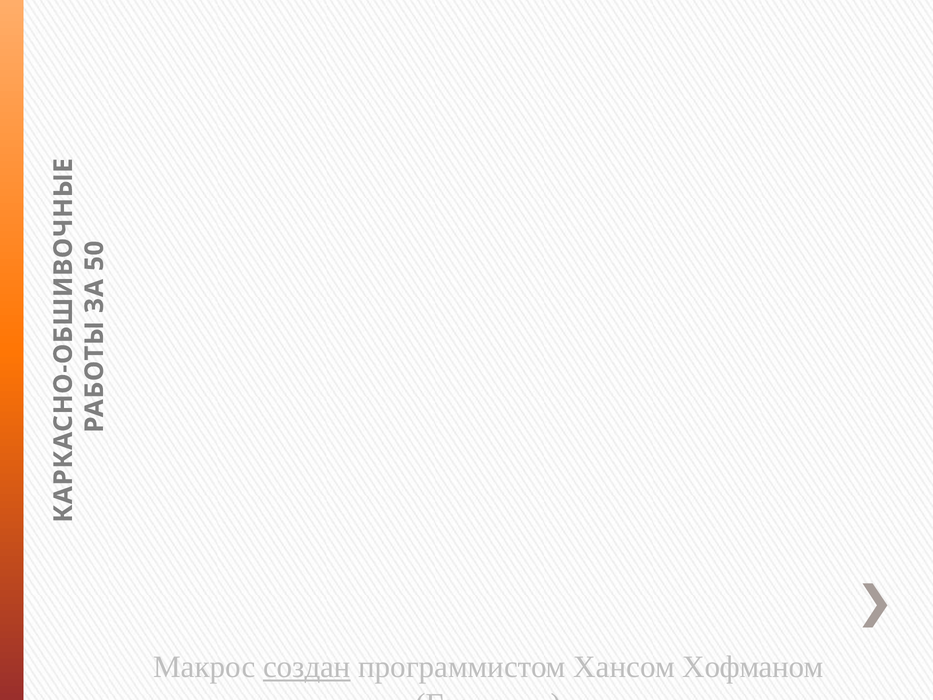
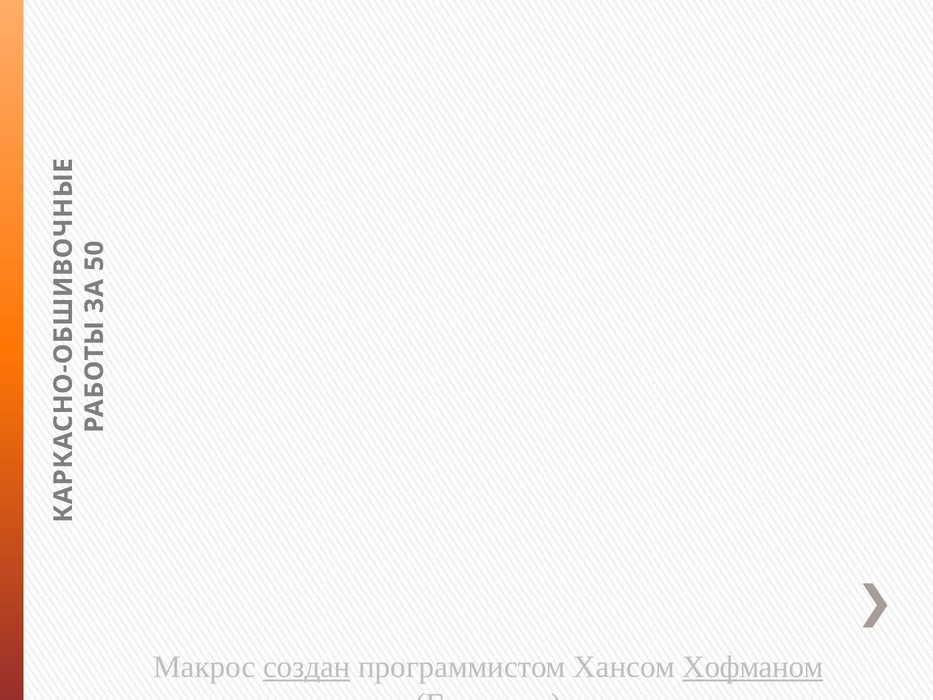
Хофманом underline: none -> present
